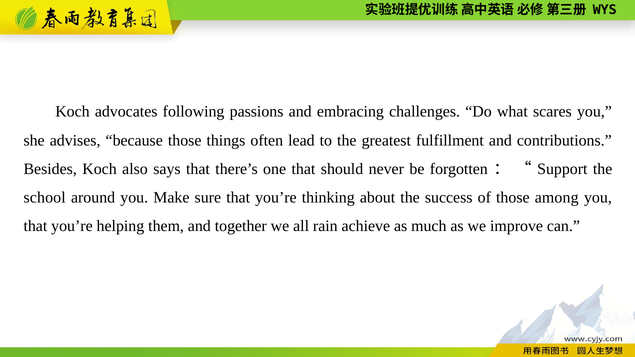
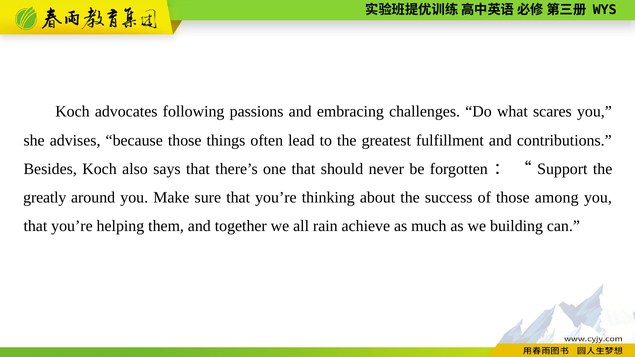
school: school -> greatly
improve: improve -> building
